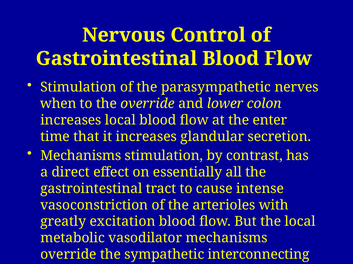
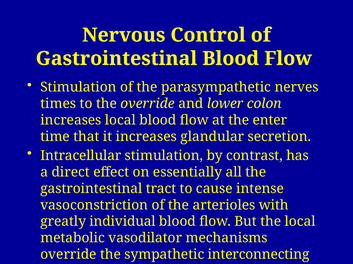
when: when -> times
Mechanisms at (81, 156): Mechanisms -> Intracellular
excitation: excitation -> individual
